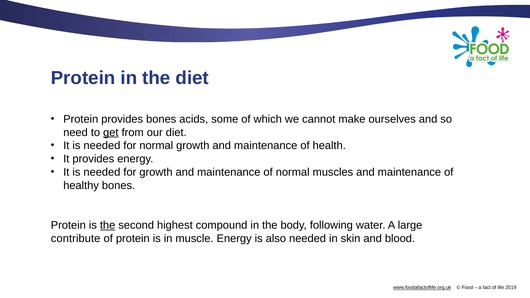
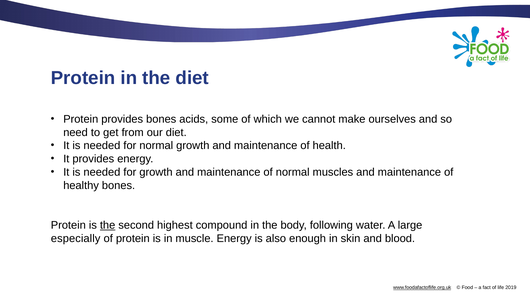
get underline: present -> none
contribute: contribute -> especially
also needed: needed -> enough
